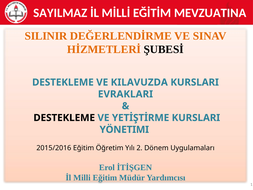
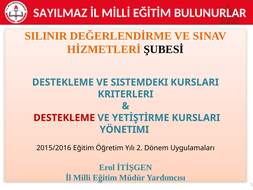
MEVZUATINA: MEVZUATINA -> BULUNURLAR
KILAVUZDA: KILAVUZDA -> SISTEMDEKI
EVRAKLARI: EVRAKLARI -> KRITERLERI
DESTEKLEME at (64, 118) colour: black -> red
